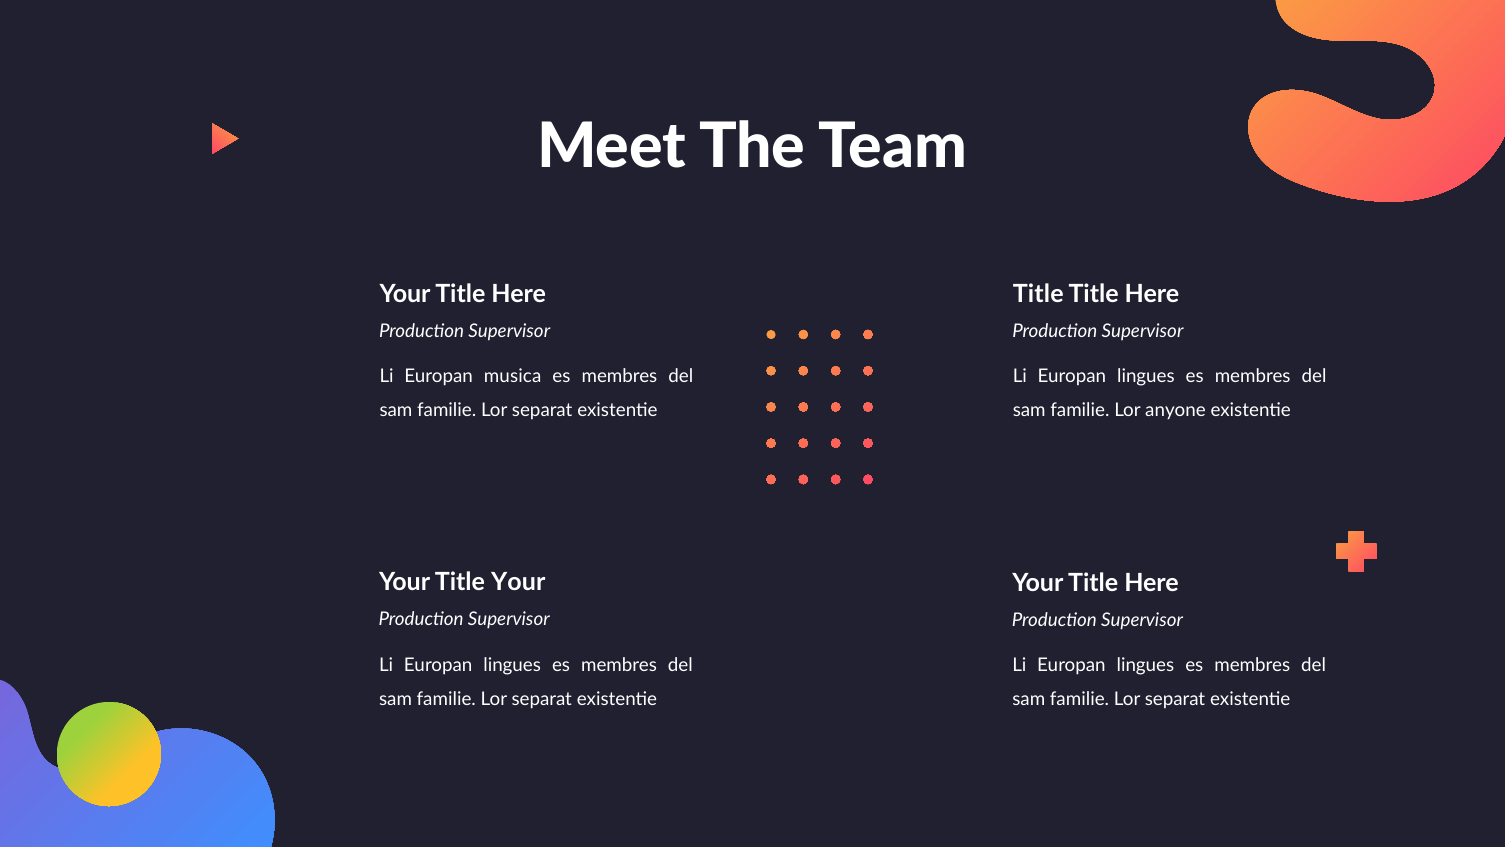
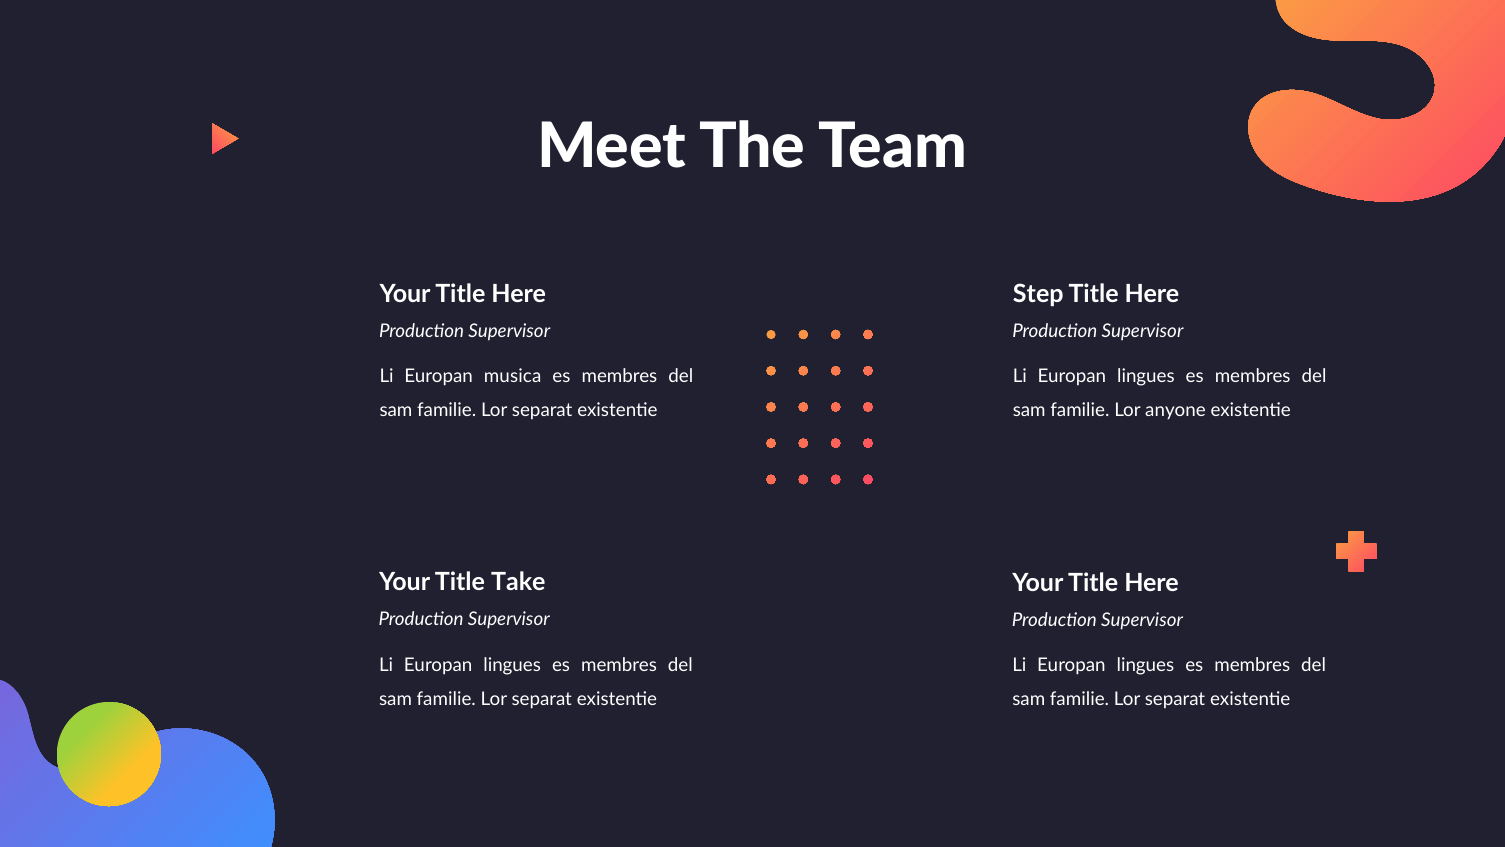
Title at (1038, 294): Title -> Step
Title Your: Your -> Take
